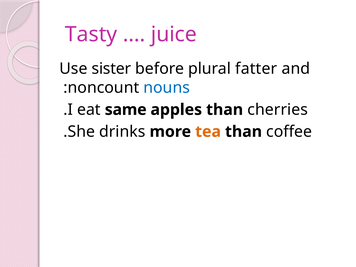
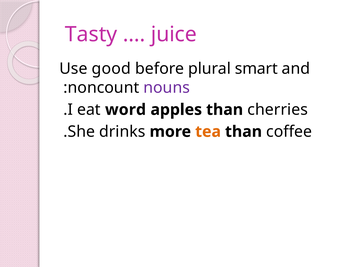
sister: sister -> good
fatter: fatter -> smart
nouns colour: blue -> purple
same: same -> word
